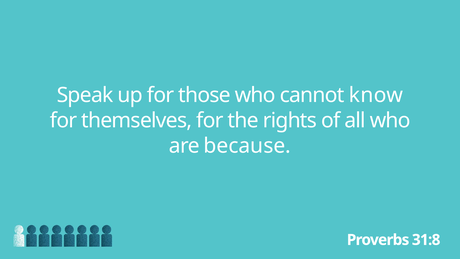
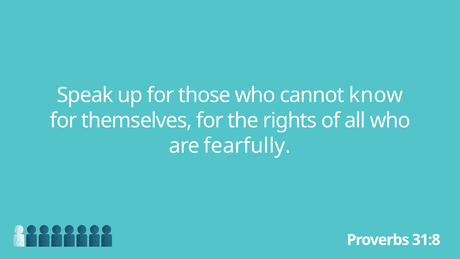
because: because -> fearfully
